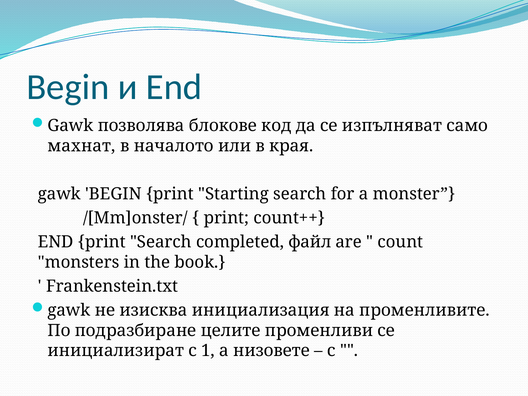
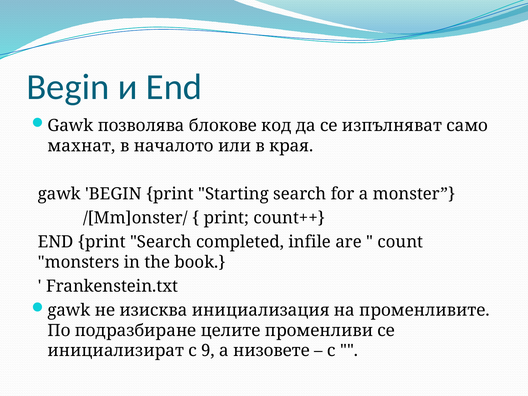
файл: файл -> infile
1: 1 -> 9
